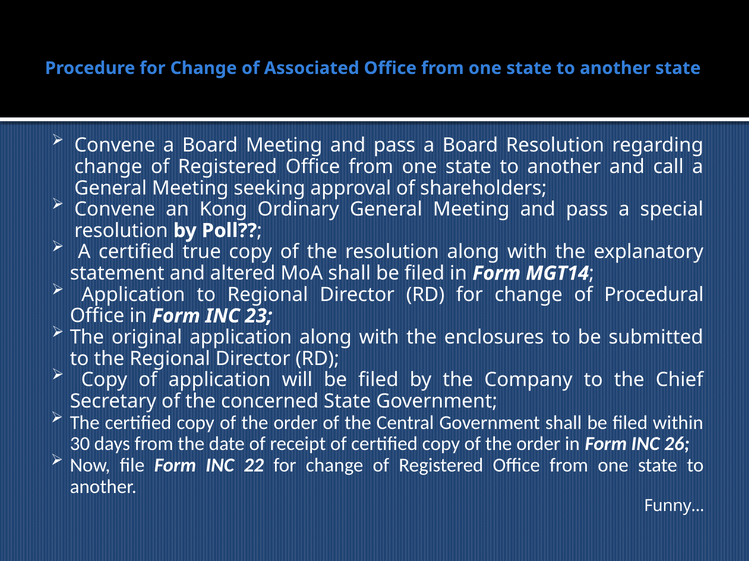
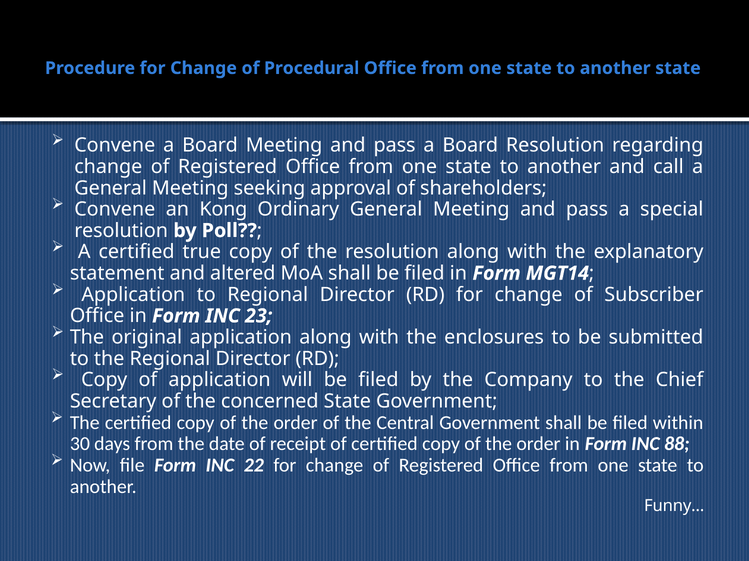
Associated: Associated -> Procedural
Procedural: Procedural -> Subscriber
26: 26 -> 88
